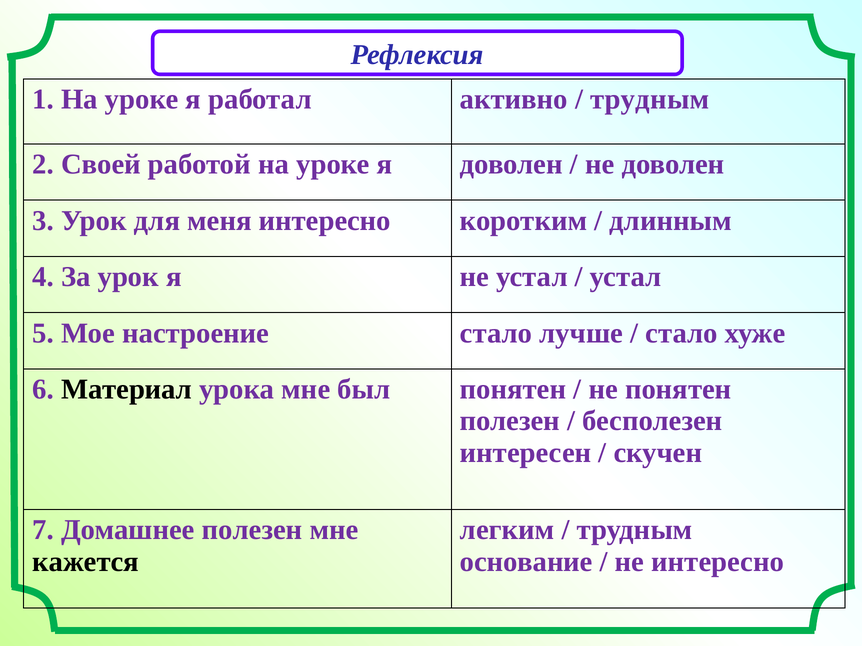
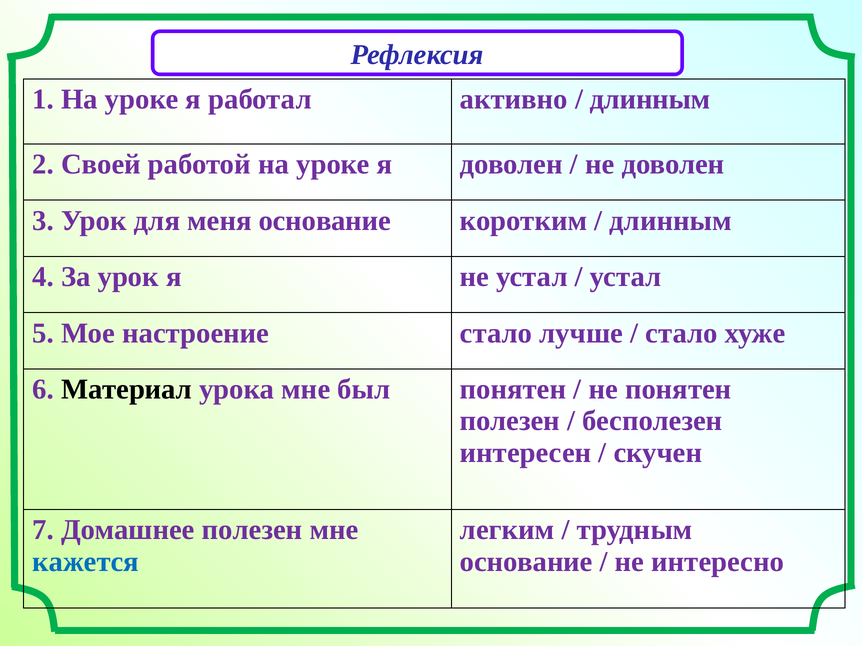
трудным at (650, 99): трудным -> длинным
меня интересно: интересно -> основание
кажется colour: black -> blue
